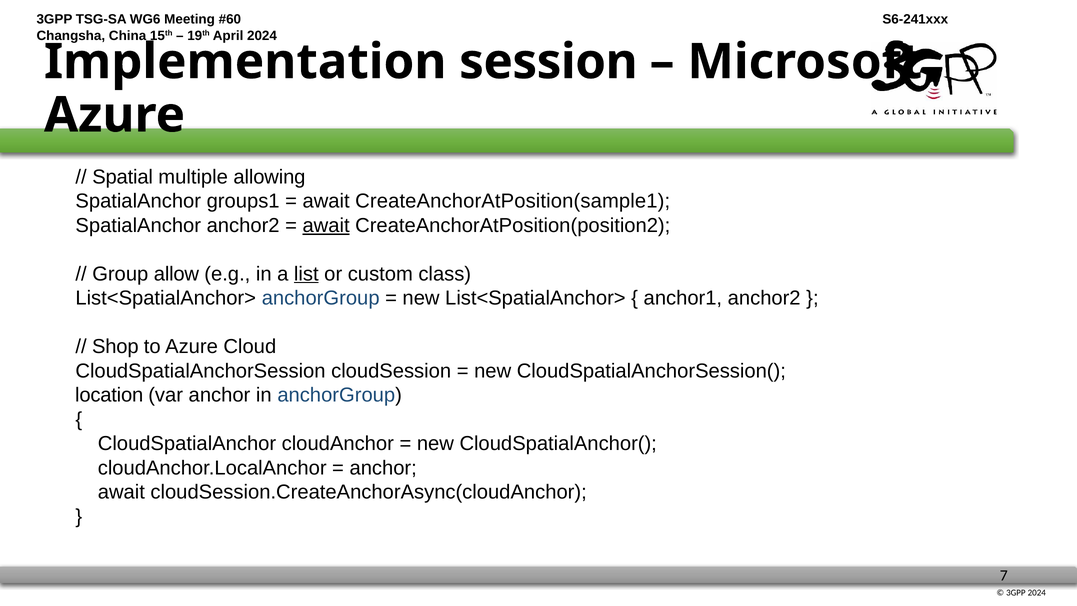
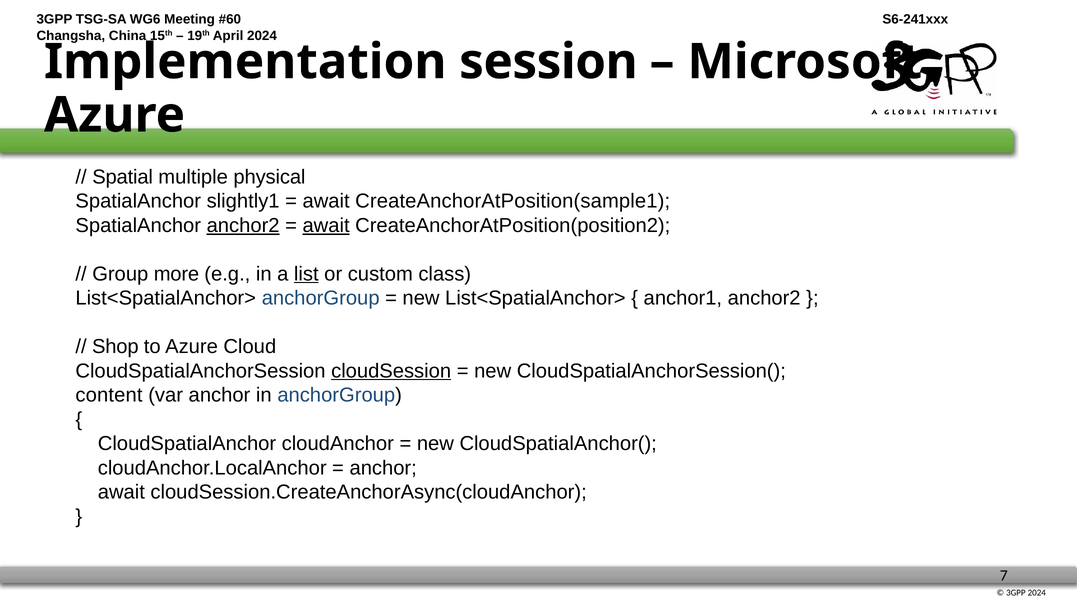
allowing: allowing -> physical
groups1: groups1 -> slightly1
anchor2 at (243, 225) underline: none -> present
allow: allow -> more
cloudSession underline: none -> present
location: location -> content
